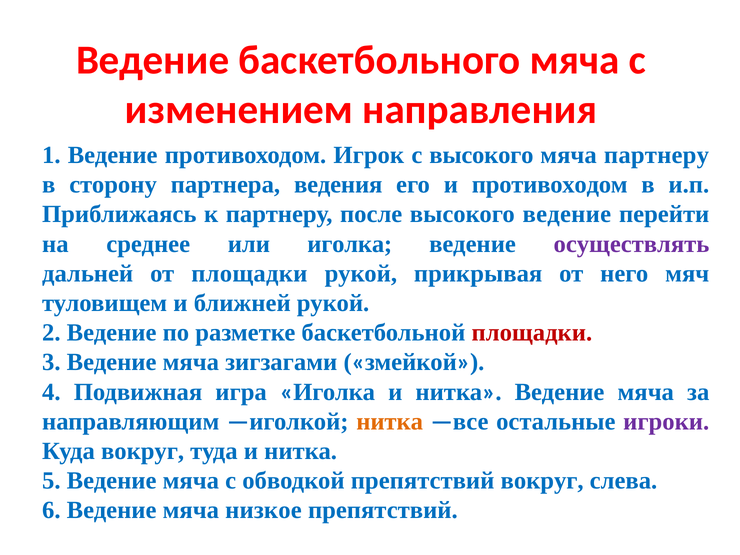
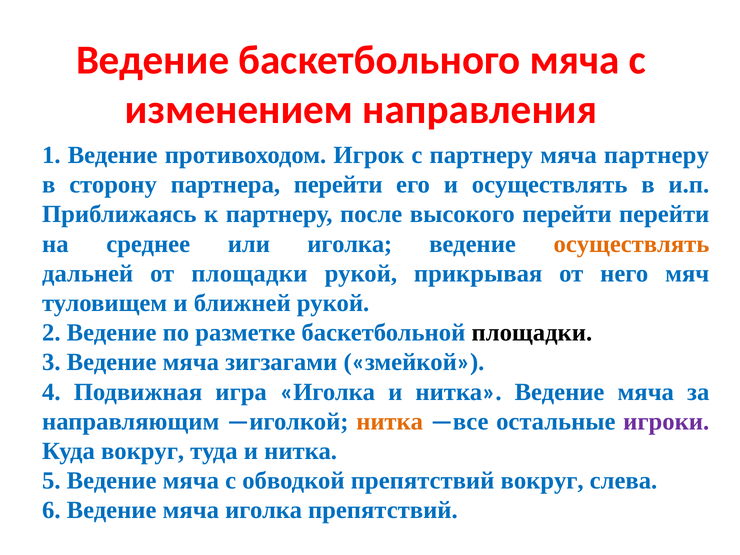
с высокого: высокого -> партнеру
партнера ведения: ведения -> перейти
и противоходом: противоходом -> осуществлять
высокого ведение: ведение -> перейти
осуществлять at (631, 244) colour: purple -> orange
площадки at (532, 333) colour: red -> black
мяча низкое: низкое -> иголка
